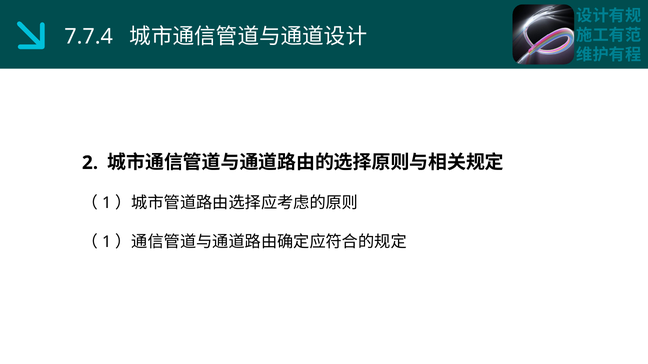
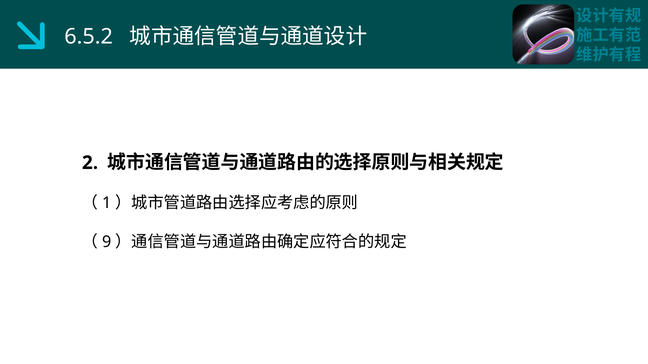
7.7.4: 7.7.4 -> 6.5.2
1 at (107, 242): 1 -> 9
